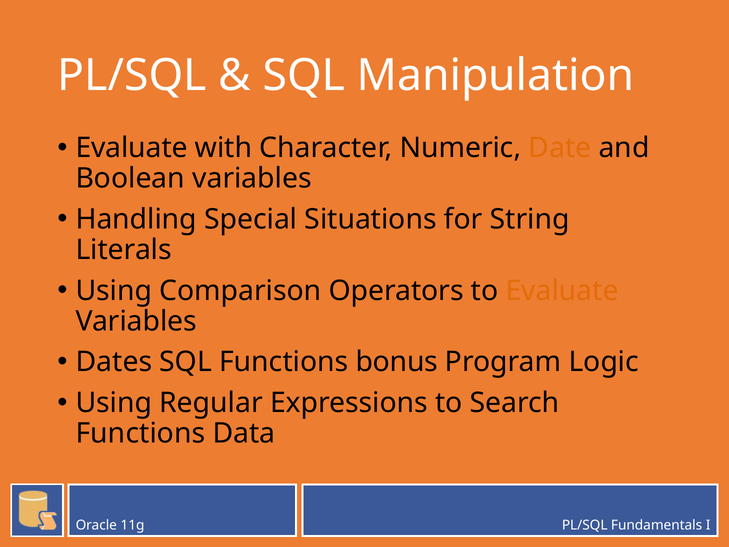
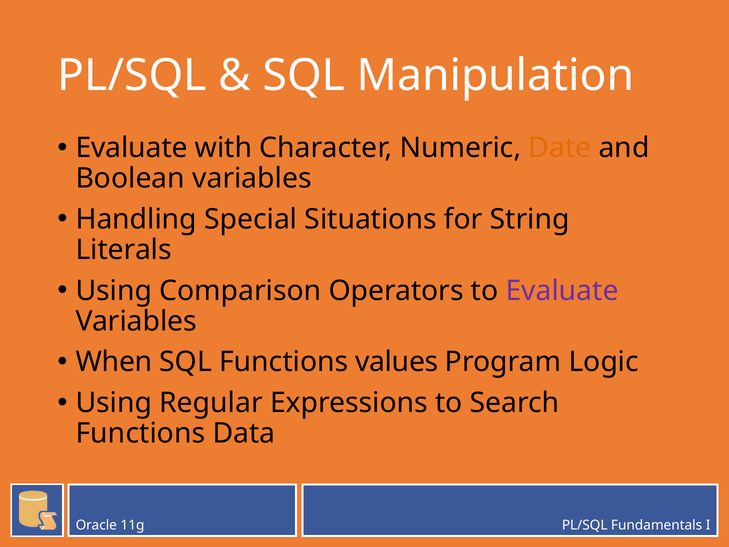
Evaluate at (562, 291) colour: orange -> purple
Dates: Dates -> When
bonus: bonus -> values
